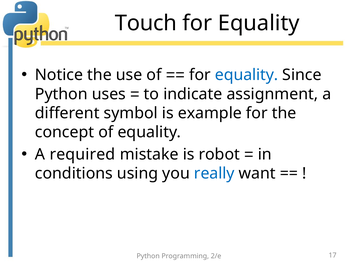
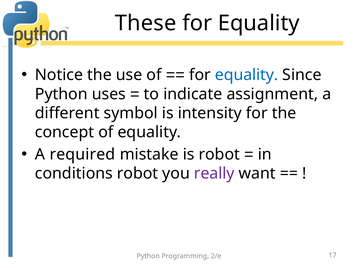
Touch: Touch -> These
example: example -> intensity
conditions using: using -> robot
really colour: blue -> purple
